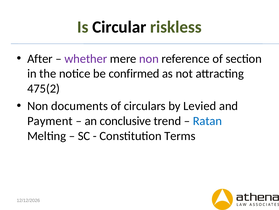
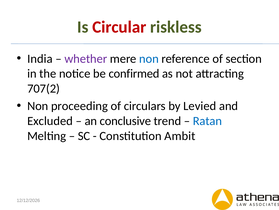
Circular colour: black -> red
After: After -> India
non at (149, 59) colour: purple -> blue
475(2: 475(2 -> 707(2
documents: documents -> proceeding
Payment: Payment -> Excluded
Terms: Terms -> Ambit
